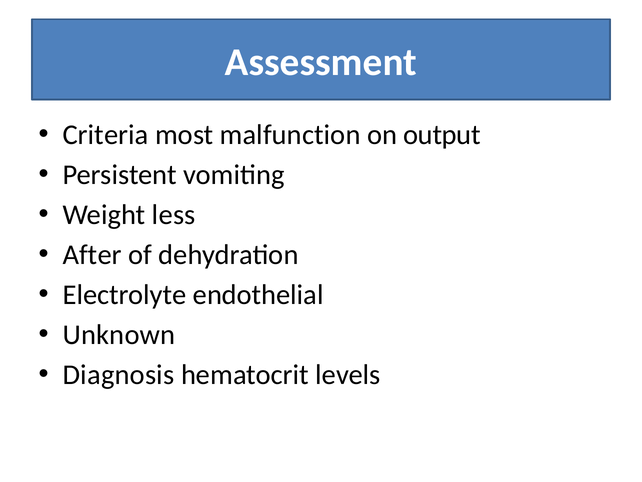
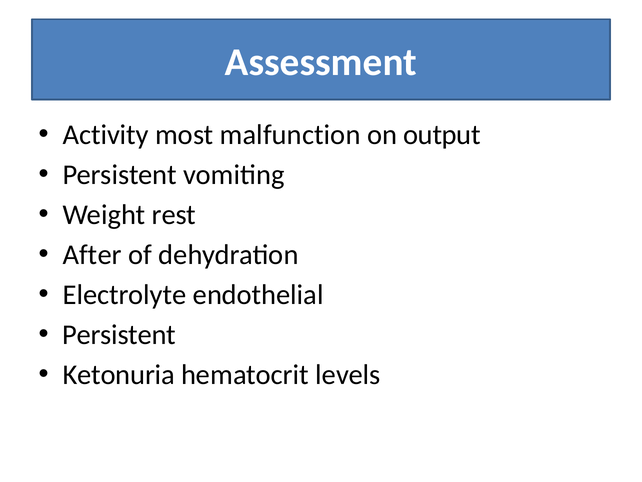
Criteria: Criteria -> Activity
less: less -> rest
Unknown at (119, 334): Unknown -> Persistent
Diagnosis: Diagnosis -> Ketonuria
